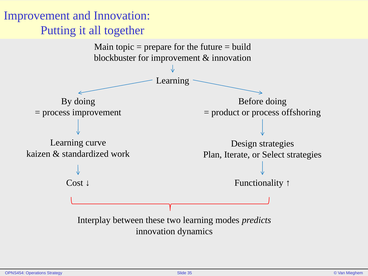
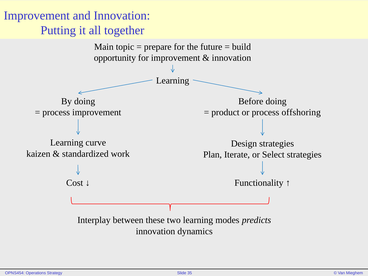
blockbuster: blockbuster -> opportunity
